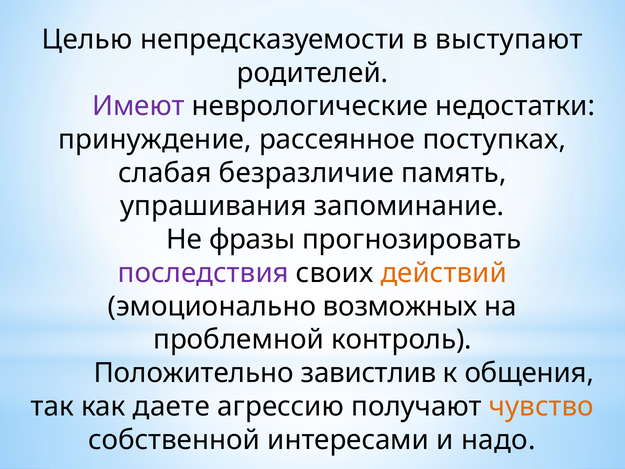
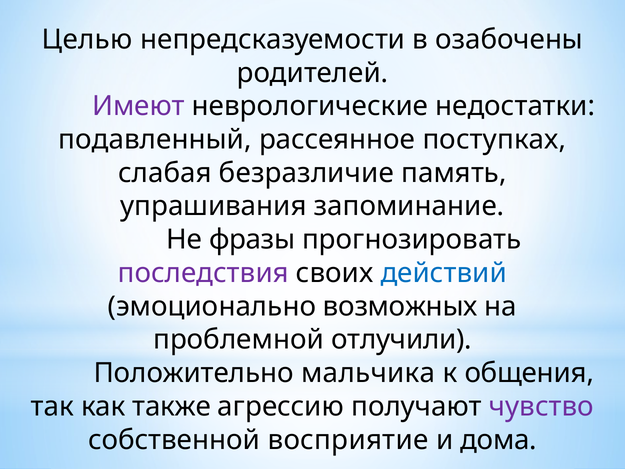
выступают: выступают -> озабочены
принуждение: принуждение -> подавленный
действий colour: orange -> blue
контроль: контроль -> отлучили
завистлив: завистлив -> мальчика
даете: даете -> также
чувство colour: orange -> purple
интересами: интересами -> восприятие
надо: надо -> дома
